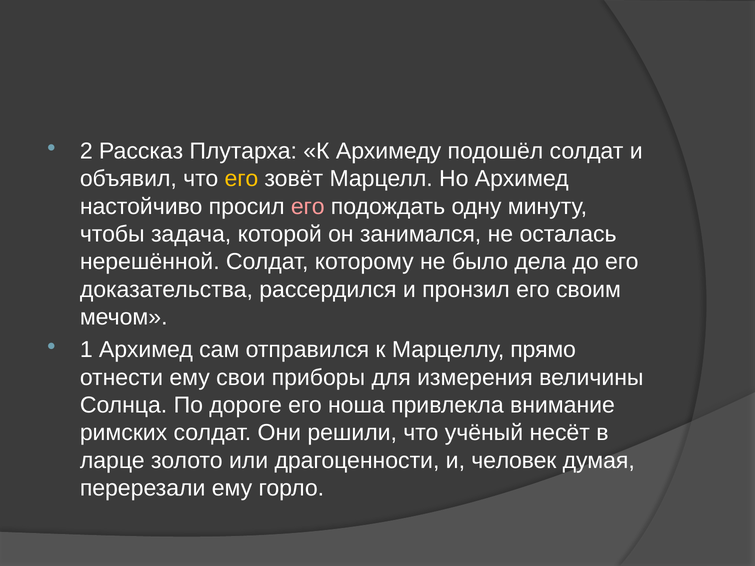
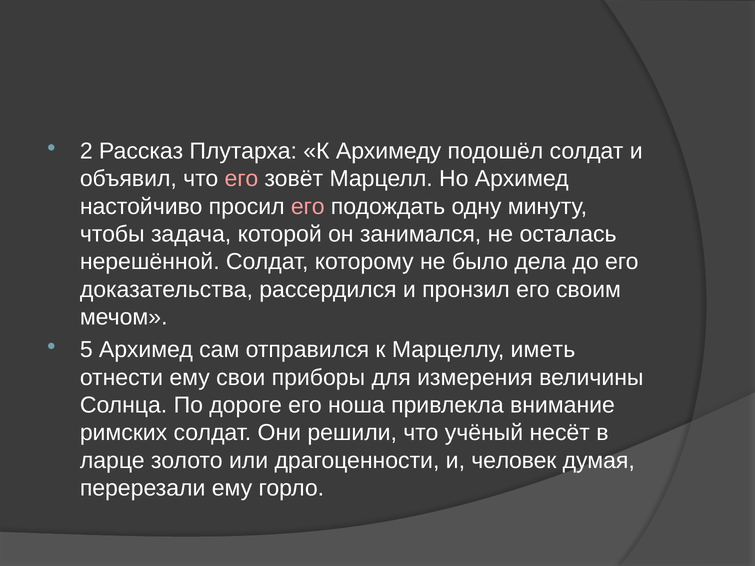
его at (241, 179) colour: yellow -> pink
1: 1 -> 5
прямо: прямо -> иметь
